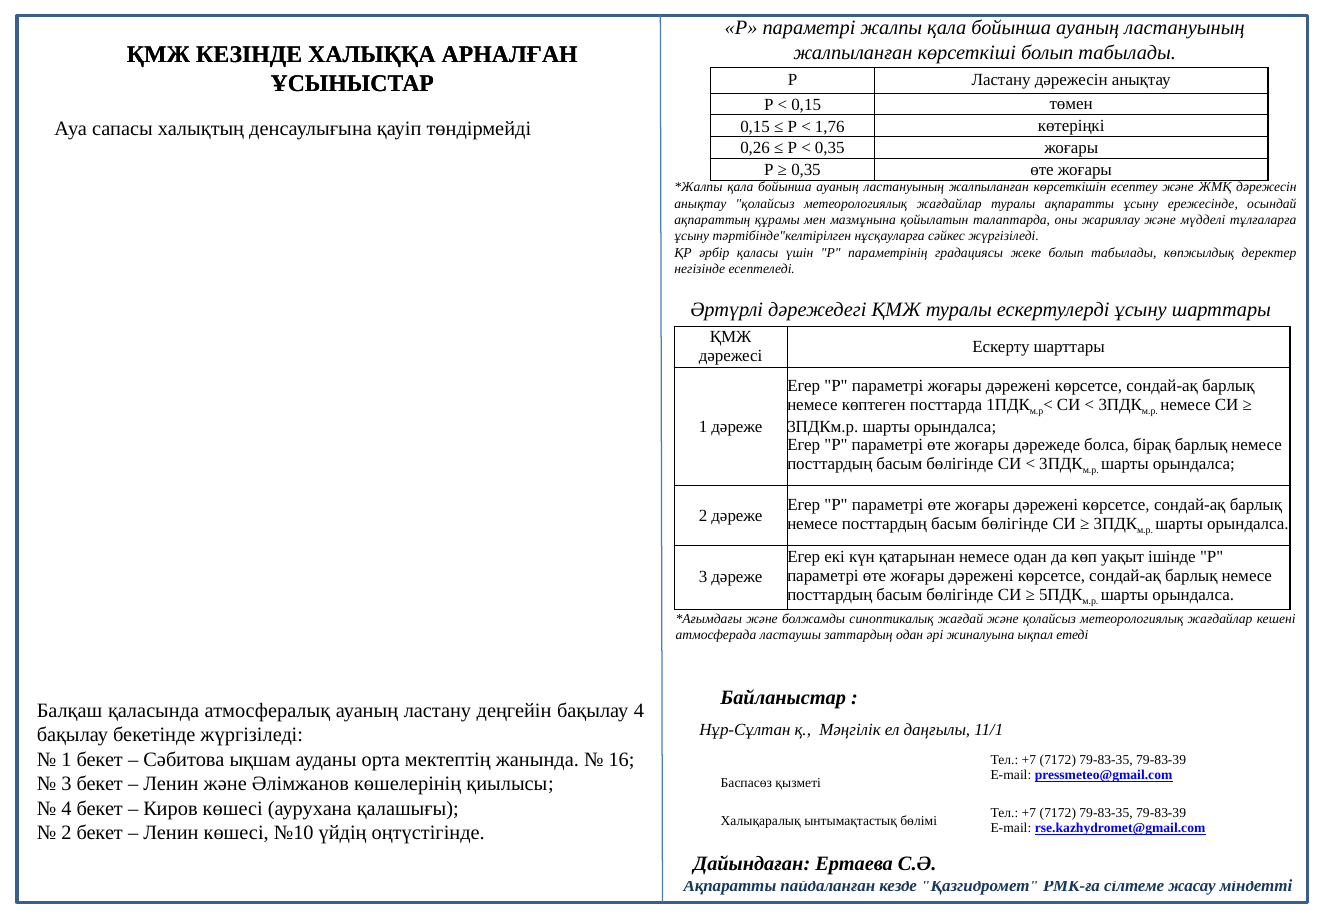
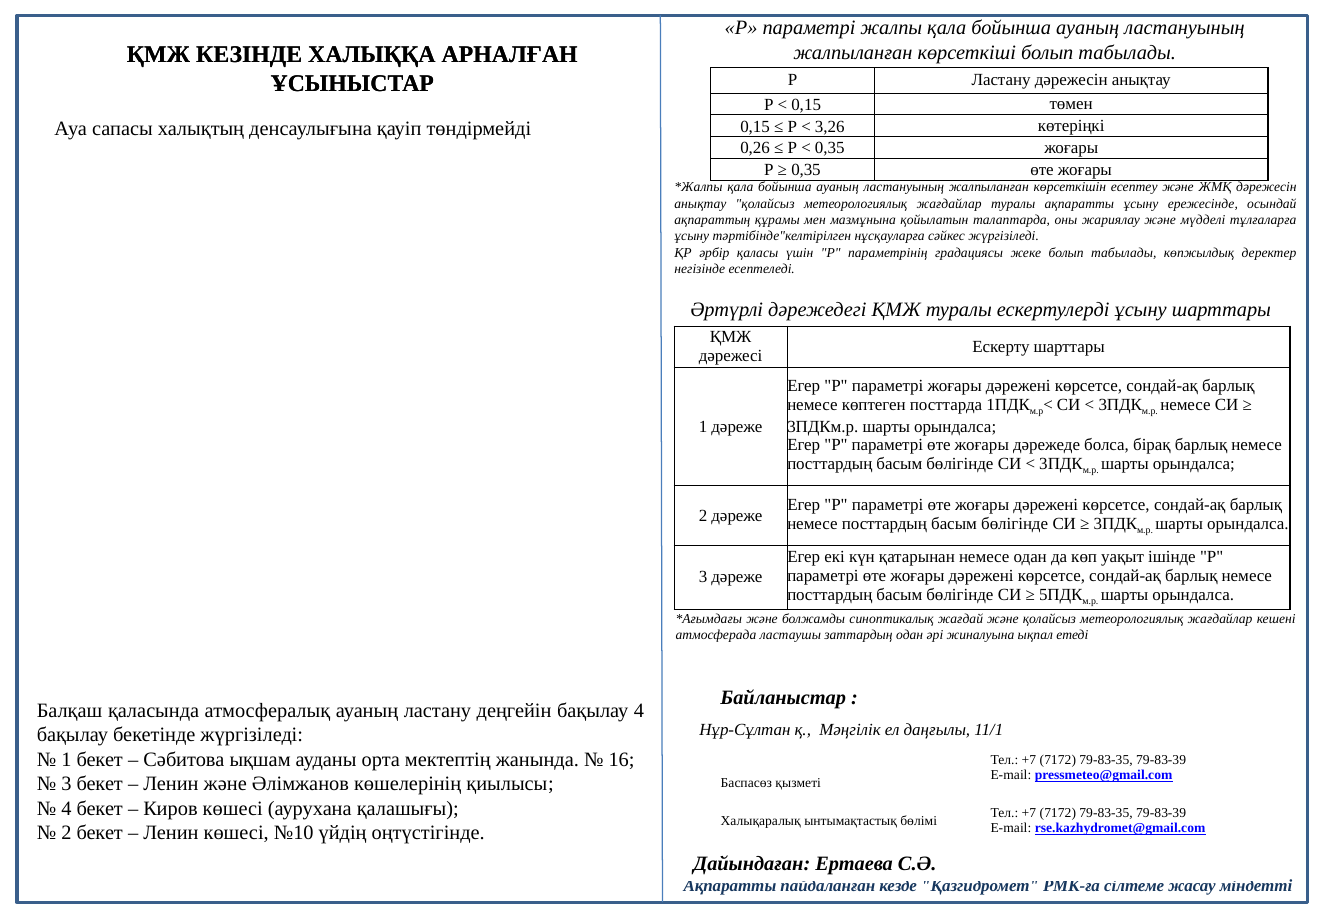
1,76: 1,76 -> 3,26
